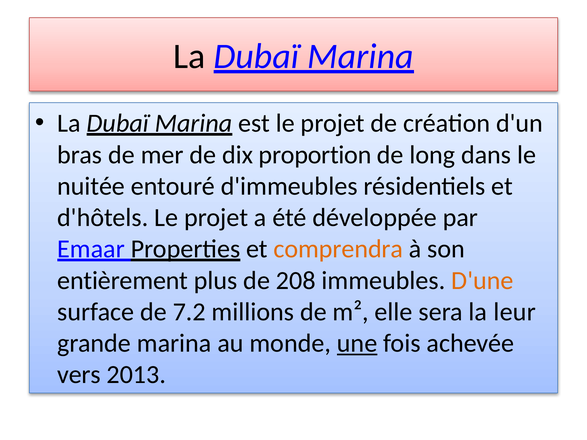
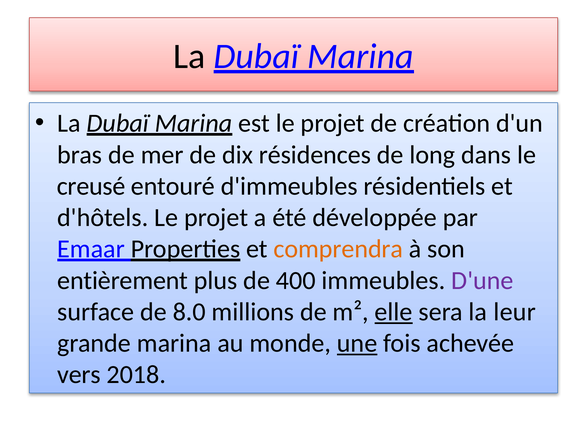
proportion: proportion -> résidences
nuitée: nuitée -> creusé
208: 208 -> 400
D'une colour: orange -> purple
7.2: 7.2 -> 8.0
elle underline: none -> present
2013: 2013 -> 2018
